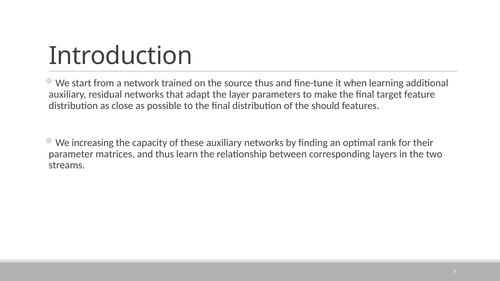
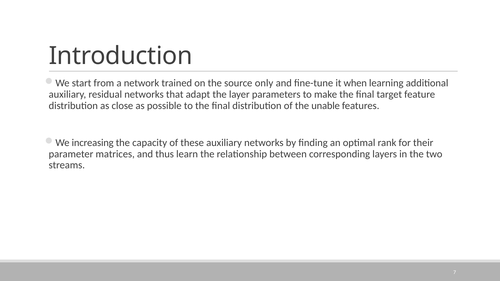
source thus: thus -> only
should: should -> unable
